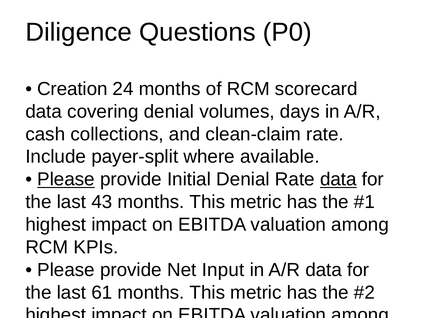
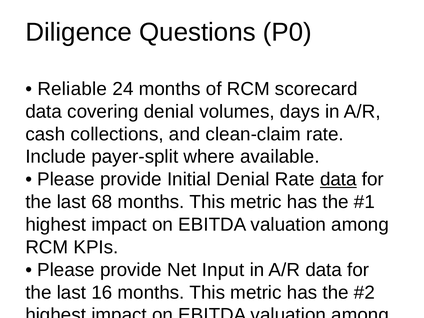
Creation: Creation -> Reliable
Please at (66, 179) underline: present -> none
43: 43 -> 68
61: 61 -> 16
